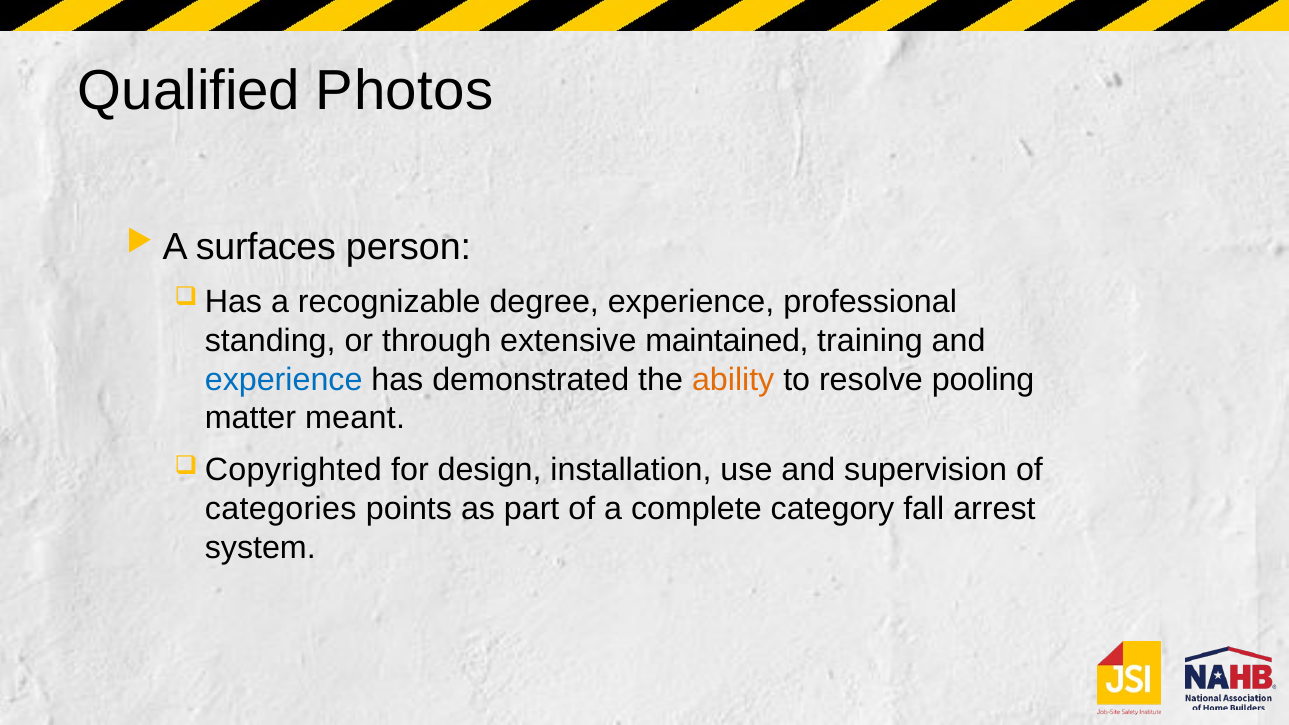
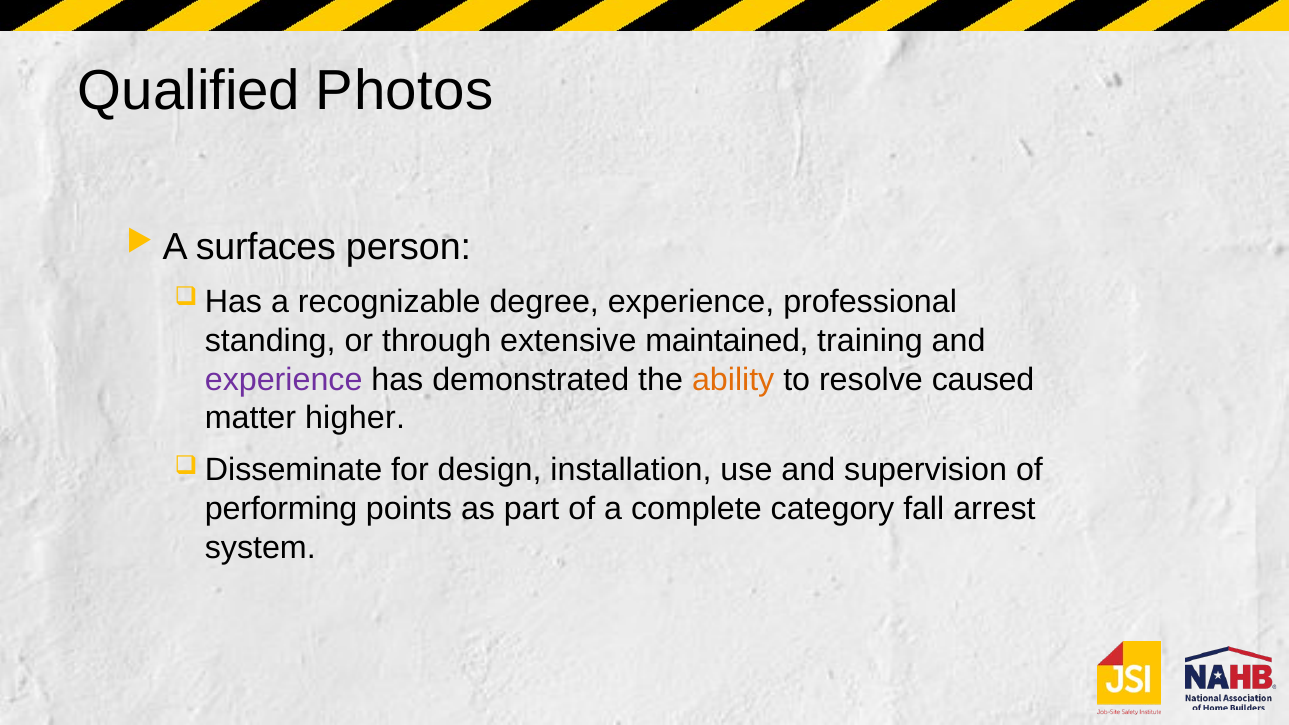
experience at (284, 379) colour: blue -> purple
pooling: pooling -> caused
meant: meant -> higher
Copyrighted: Copyrighted -> Disseminate
categories: categories -> performing
